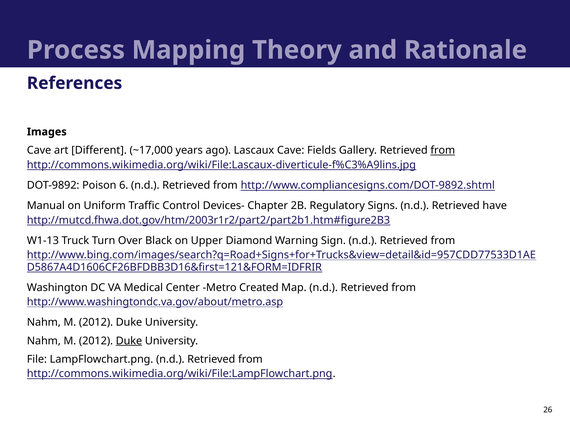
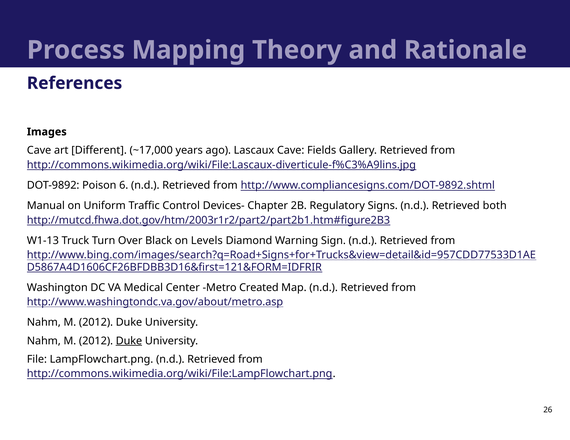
from at (443, 151) underline: present -> none
have: have -> both
Upper: Upper -> Levels
